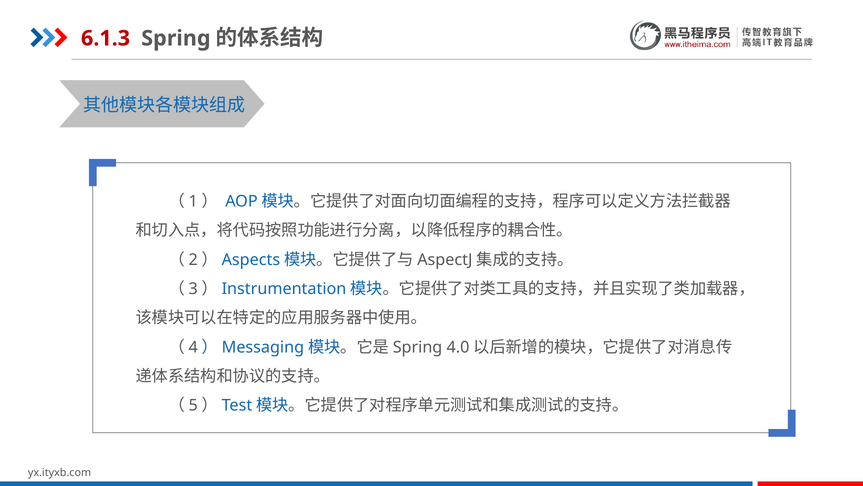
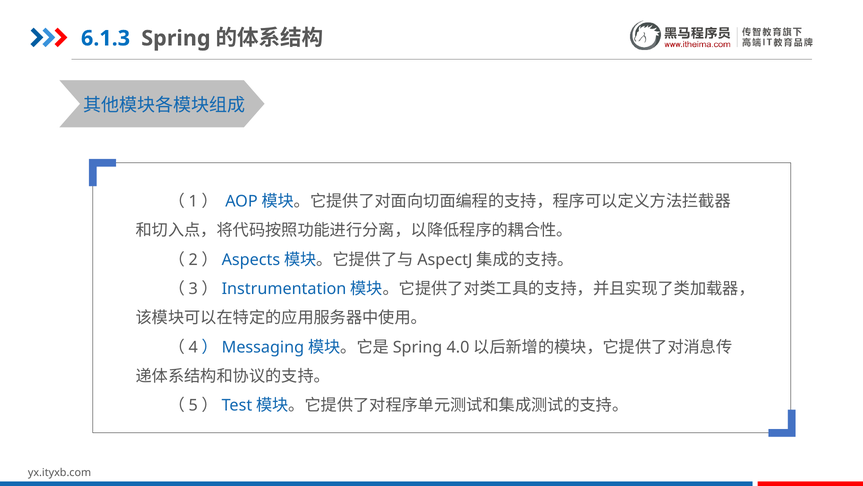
6.1.3 colour: red -> blue
